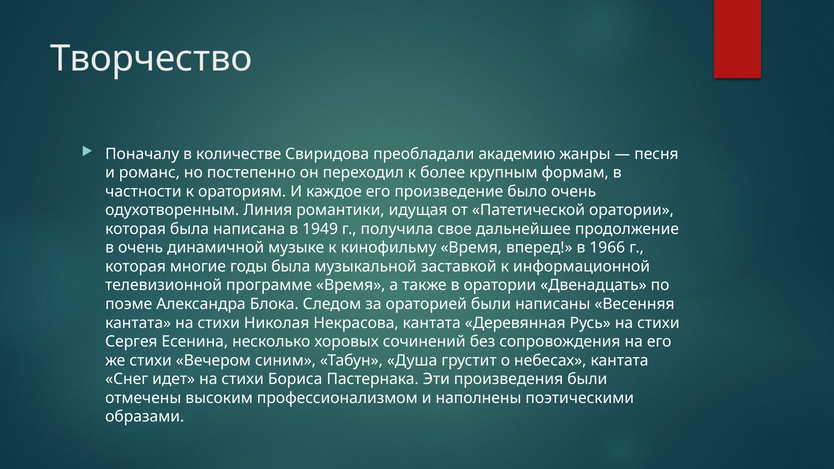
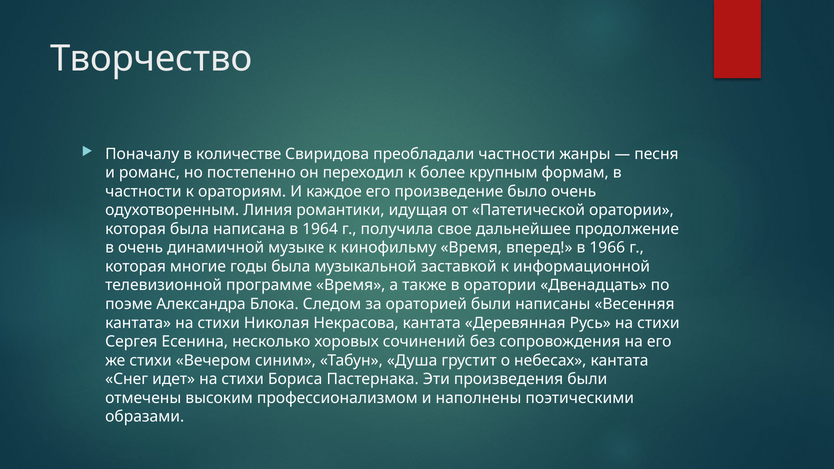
преобладали академию: академию -> частности
1949: 1949 -> 1964
